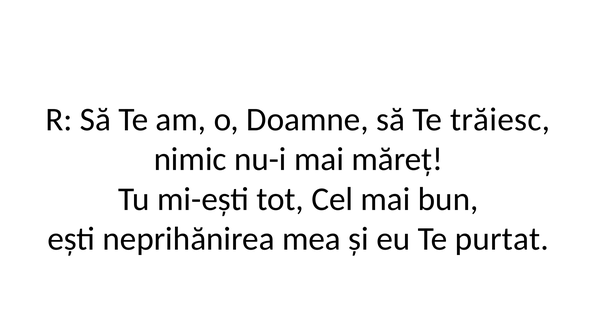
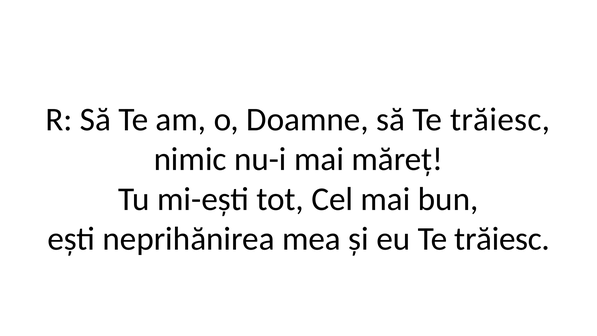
eu Te purtat: purtat -> trăiesc
